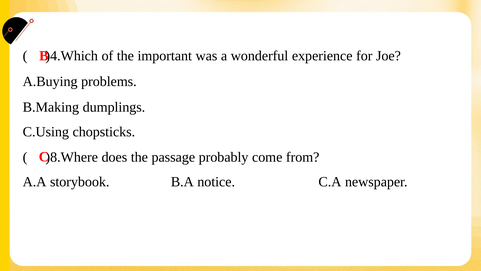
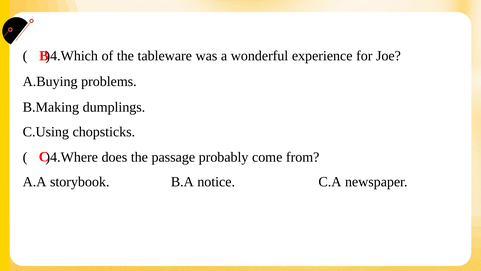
important: important -> tableware
)8.Where: )8.Where -> )4.Where
